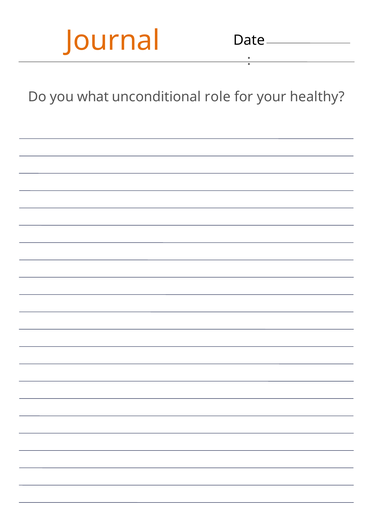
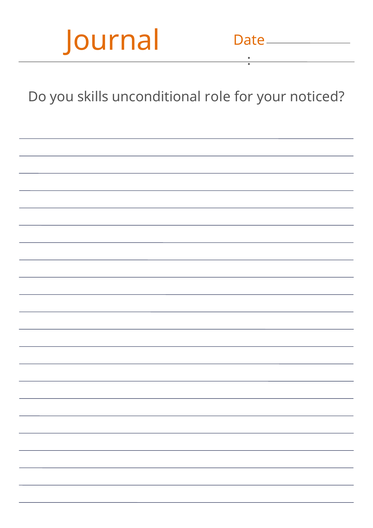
Date colour: black -> orange
what: what -> skills
healthy: healthy -> noticed
